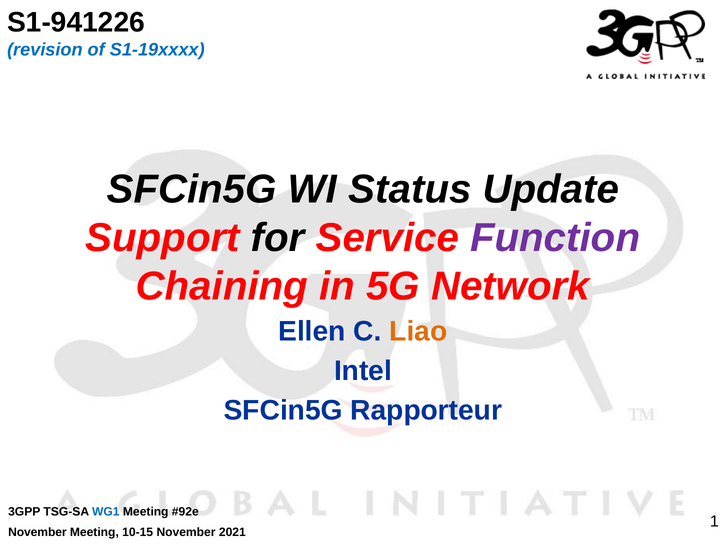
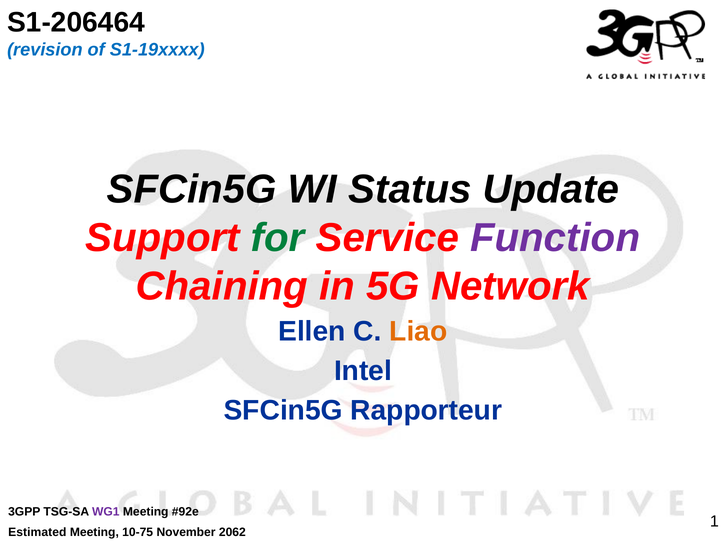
S1-941226: S1-941226 -> S1-206464
for colour: black -> green
WG1 colour: blue -> purple
November at (37, 532): November -> Estimated
10-15: 10-15 -> 10-75
2021: 2021 -> 2062
